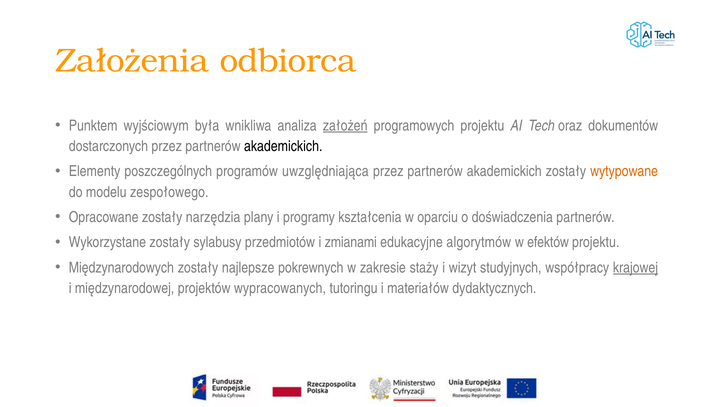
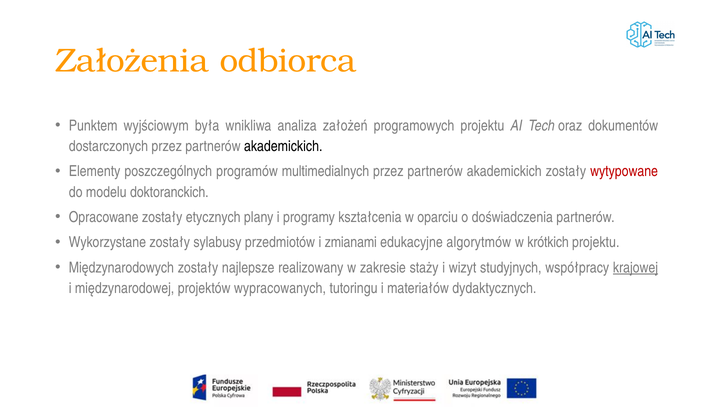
założeń underline: present -> none
uwzględniająca: uwzględniająca -> multimedialnych
wytypowane colour: orange -> red
zespołowego: zespołowego -> doktoranckich
narzędzia: narzędzia -> etycznych
efektów: efektów -> krótkich
pokrewnych: pokrewnych -> realizowany
